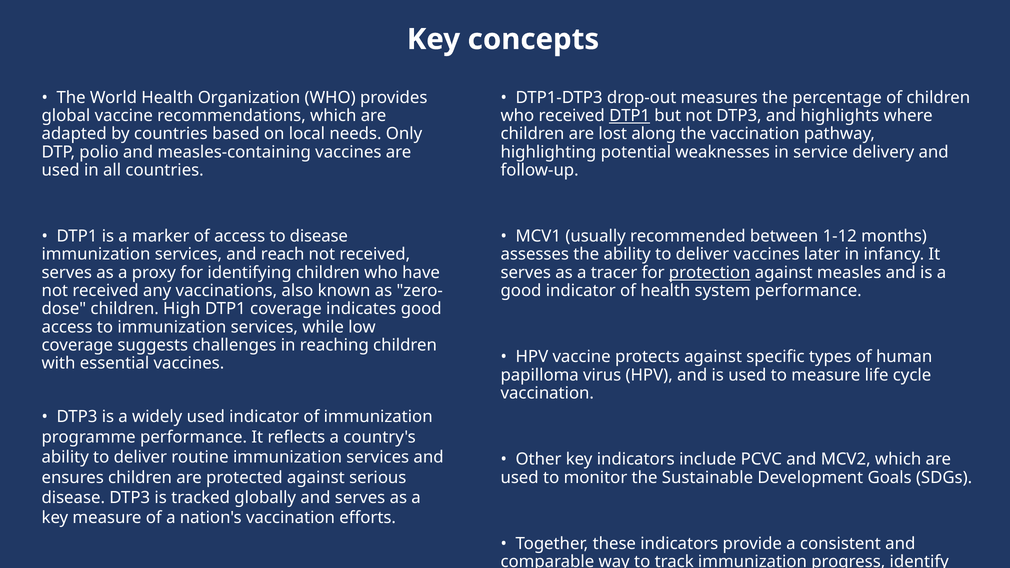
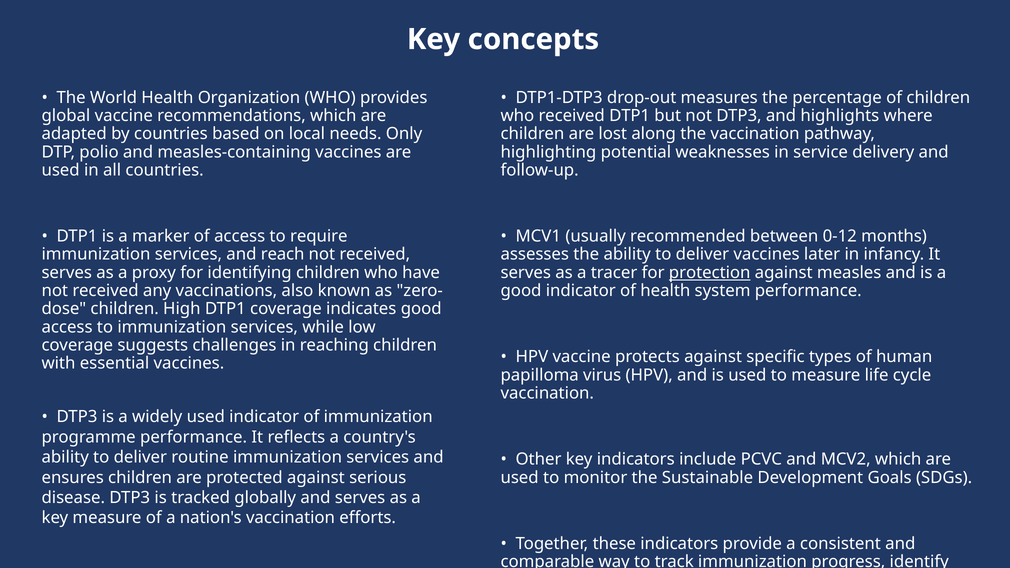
DTP1 at (630, 116) underline: present -> none
to disease: disease -> require
1-12: 1-12 -> 0-12
